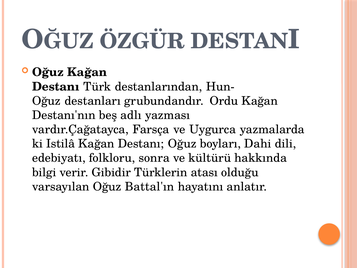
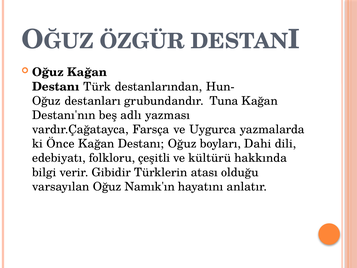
Ordu: Ordu -> Tuna
Istilâ: Istilâ -> Önce
sonra: sonra -> çeşitli
Battal'ın: Battal'ın -> Namık'ın
